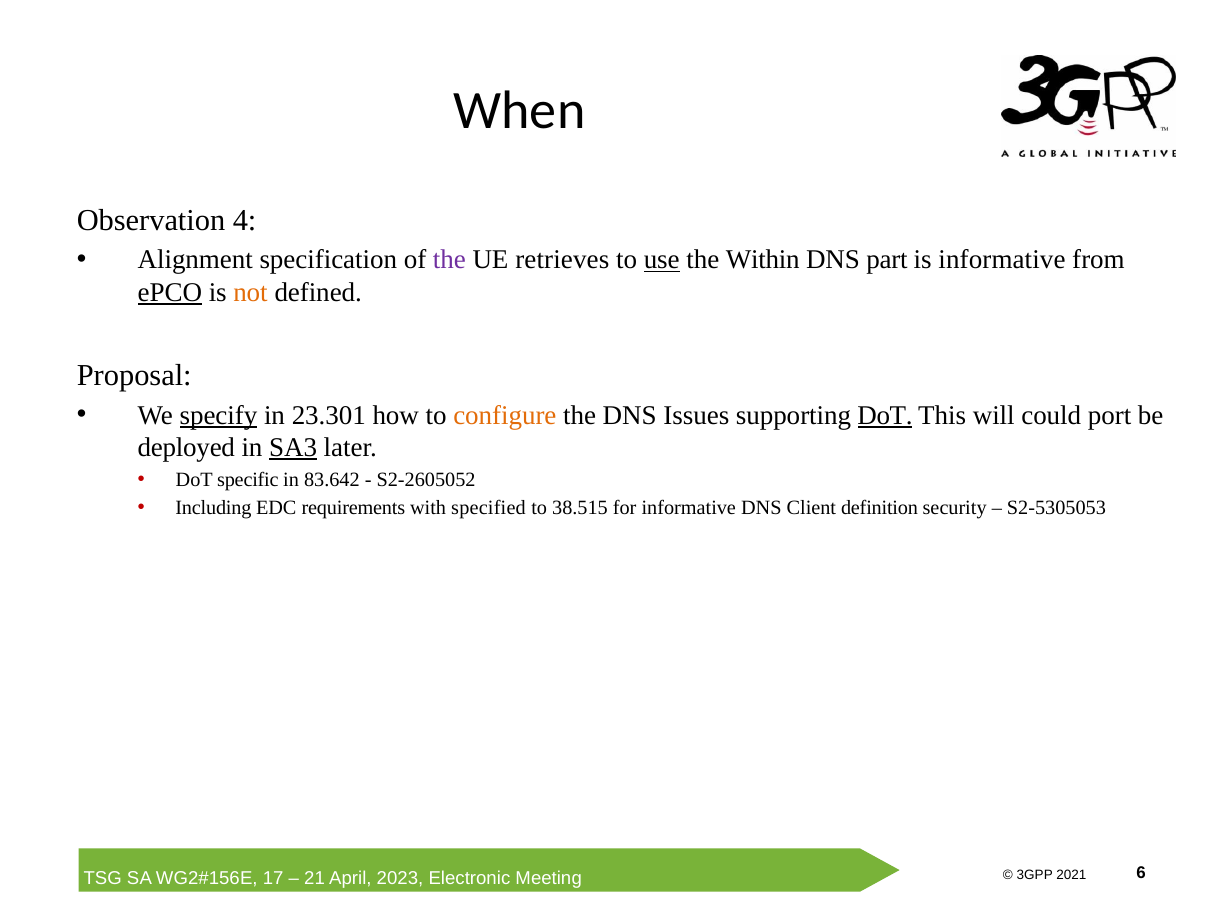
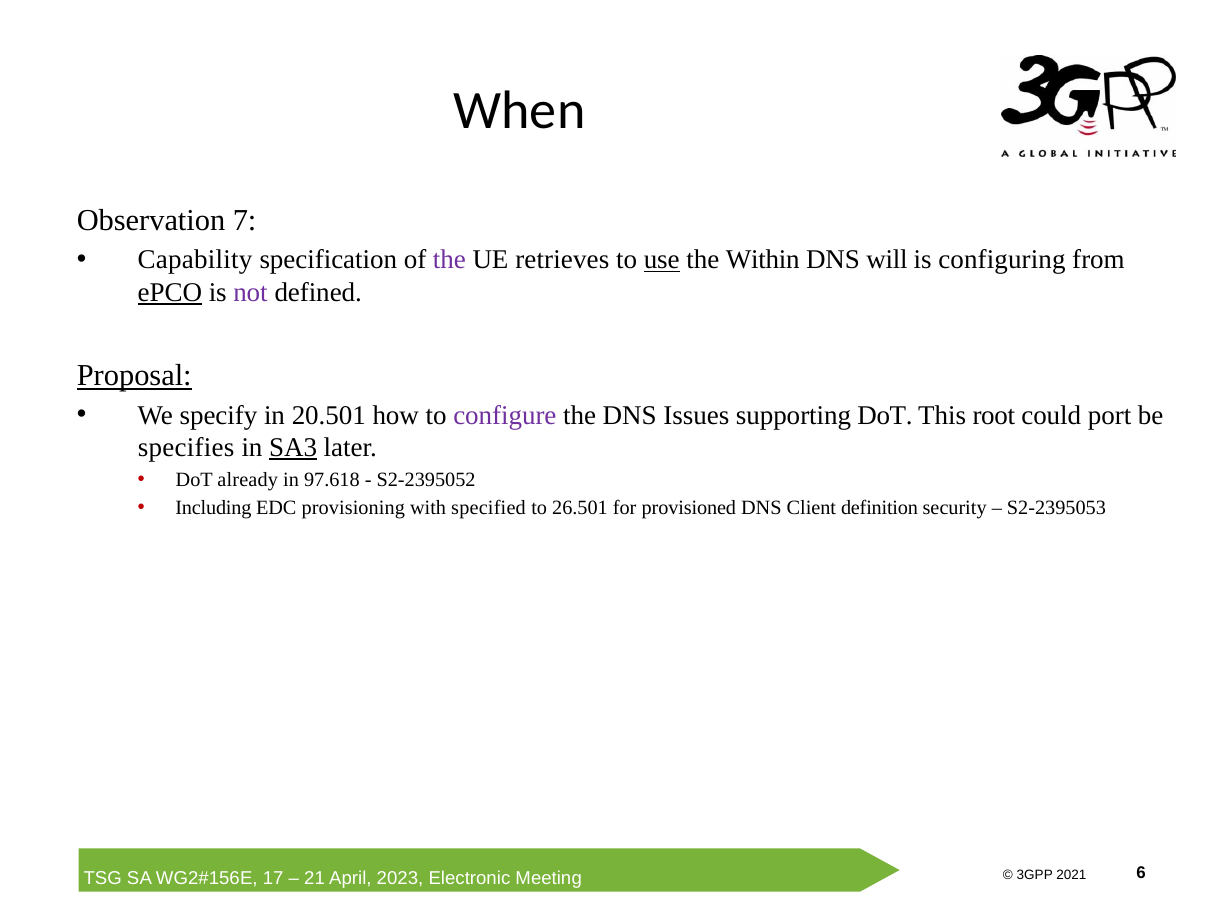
4: 4 -> 7
Alignment: Alignment -> Capability
part: part -> will
is informative: informative -> configuring
not colour: orange -> purple
Proposal underline: none -> present
specify underline: present -> none
23.301: 23.301 -> 20.501
configure colour: orange -> purple
DoT at (885, 415) underline: present -> none
will: will -> root
deployed: deployed -> specifies
specific: specific -> already
83.642: 83.642 -> 97.618
S2-2605052: S2-2605052 -> S2-2395052
requirements: requirements -> provisioning
38.515: 38.515 -> 26.501
for informative: informative -> provisioned
S2-5305053: S2-5305053 -> S2-2395053
